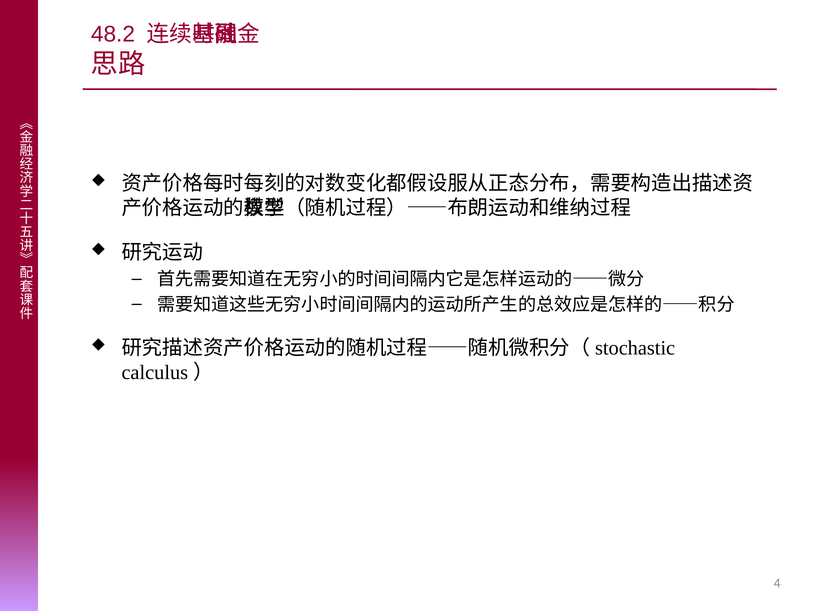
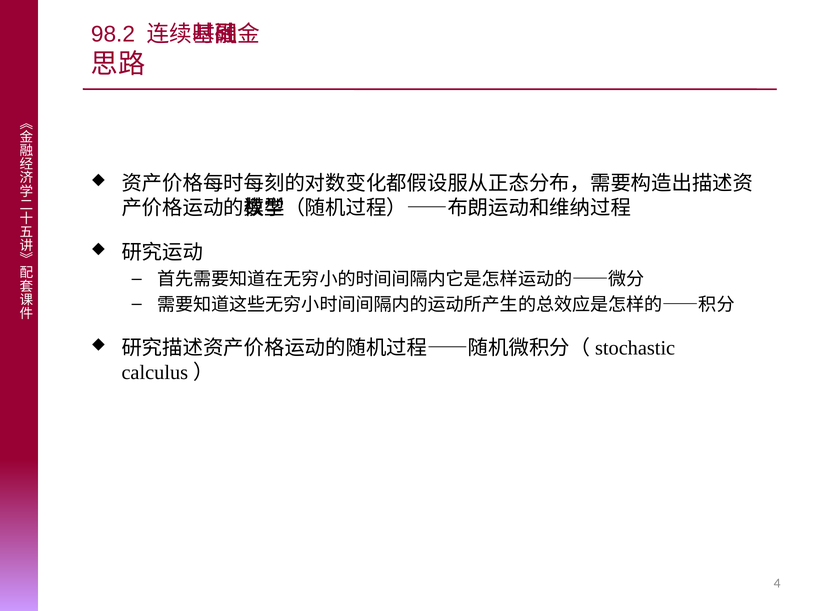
48.2: 48.2 -> 98.2
